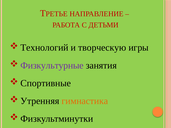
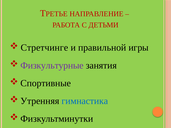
Технологий: Технологий -> Стретчинге
творческую: творческую -> правильной
гимнастика colour: orange -> blue
